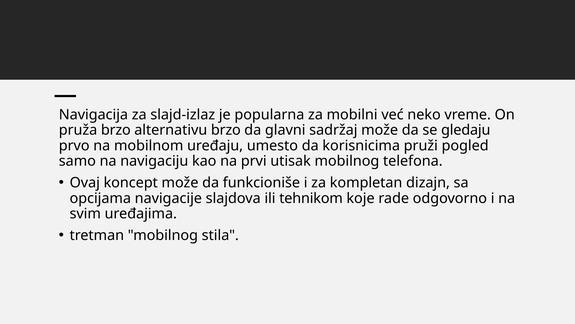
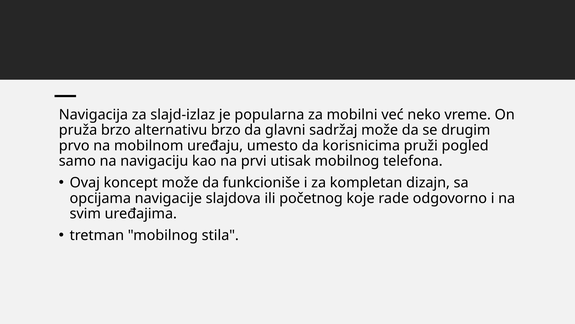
gledaju: gledaju -> drugim
tehnikom: tehnikom -> početnog
